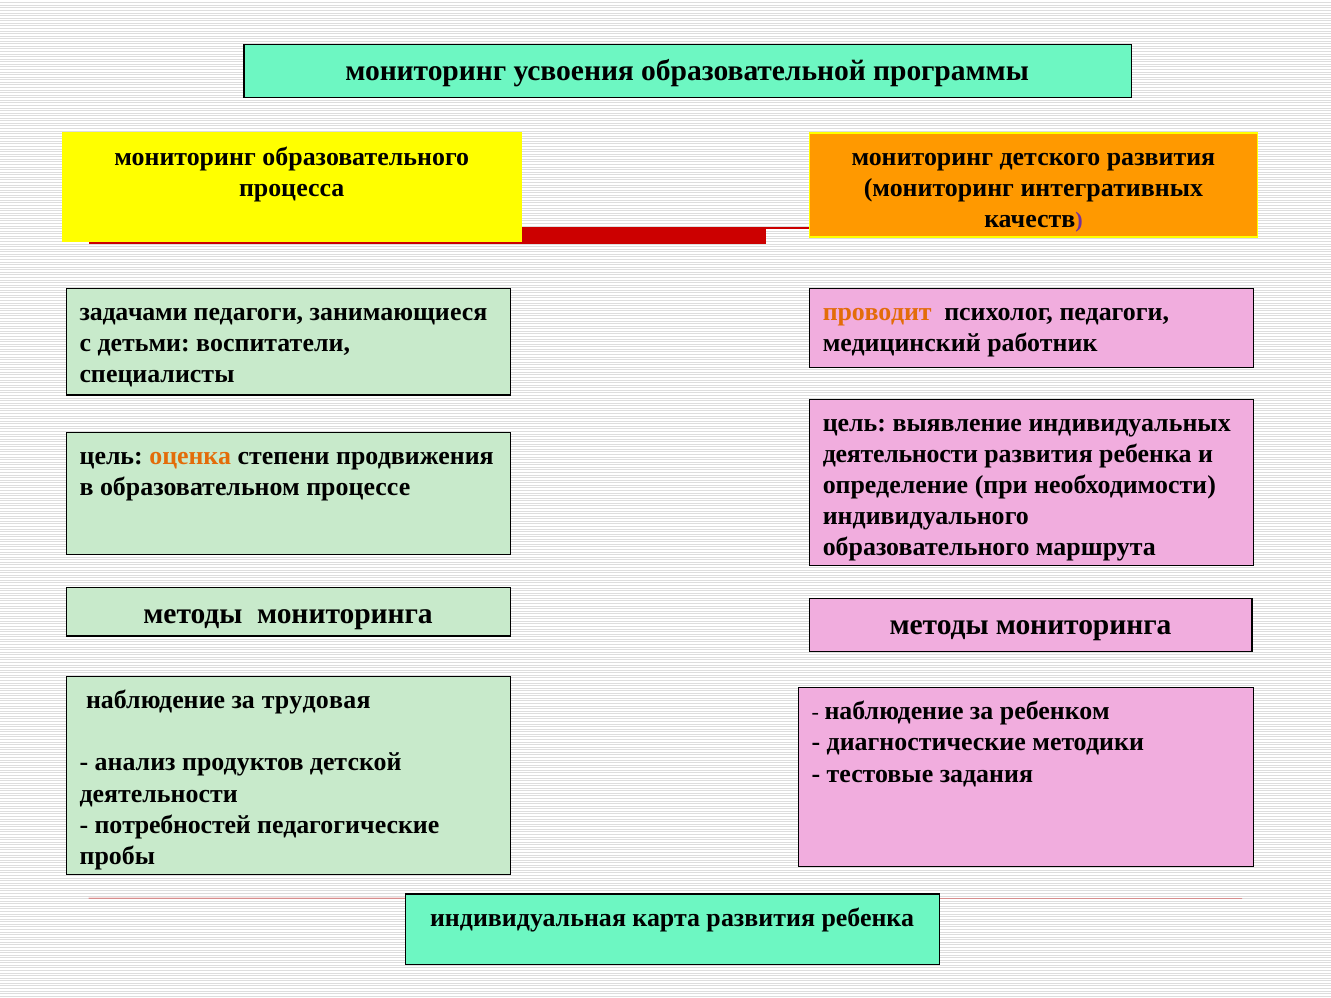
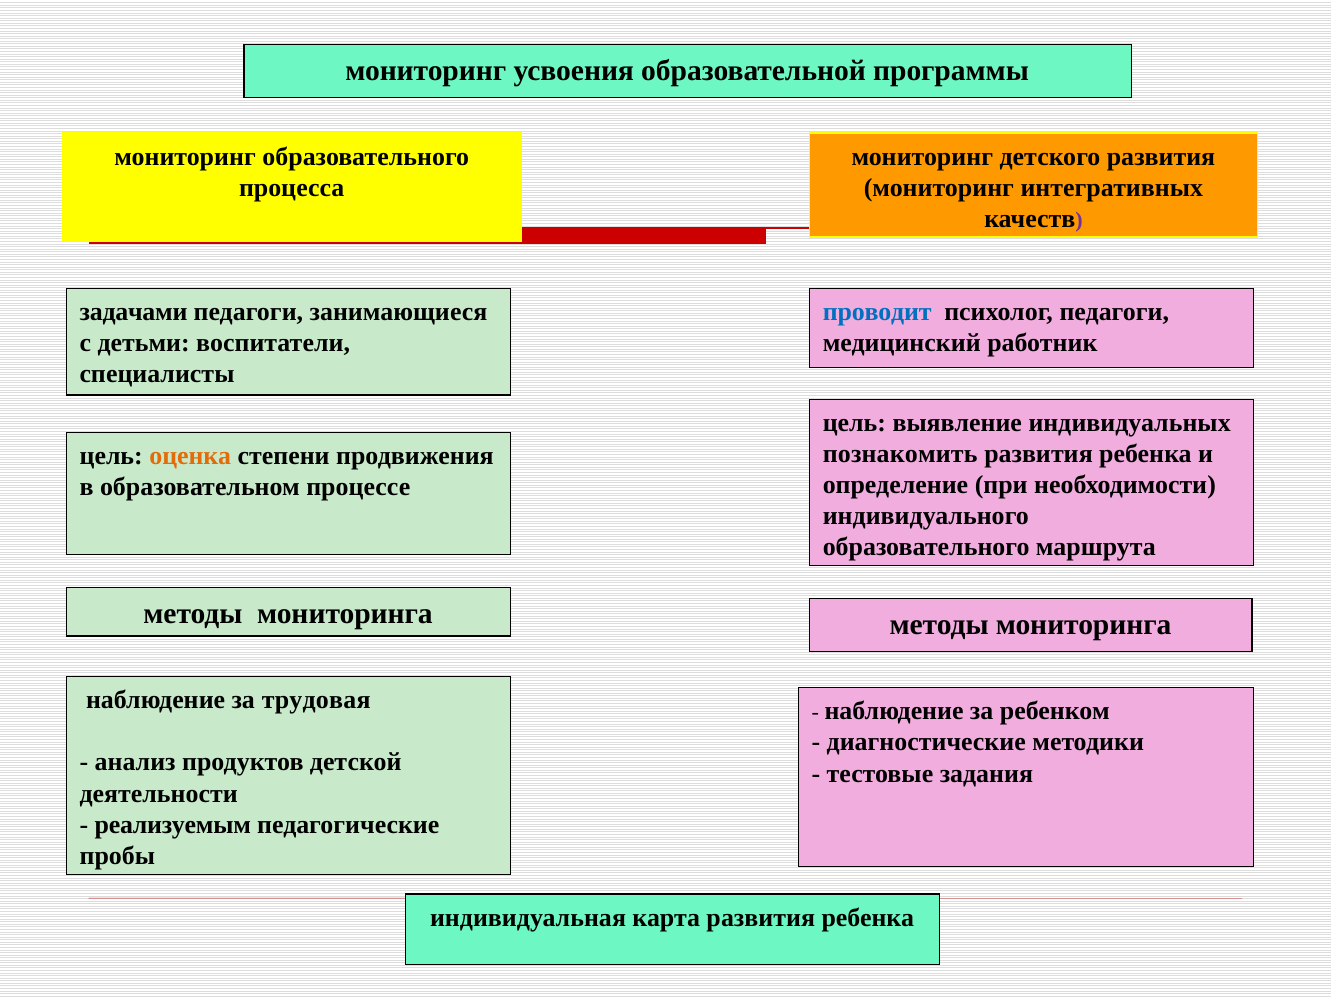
проводит colour: orange -> blue
деятельности at (900, 454): деятельности -> познакомить
потребностей: потребностей -> реализуемым
